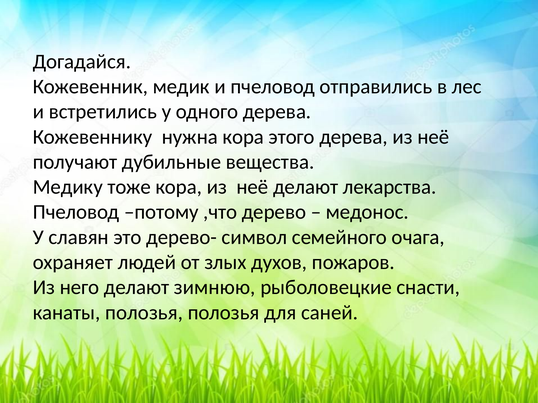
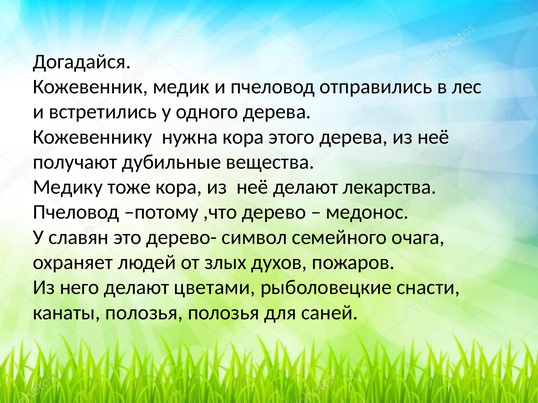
зимнюю: зимнюю -> цветами
